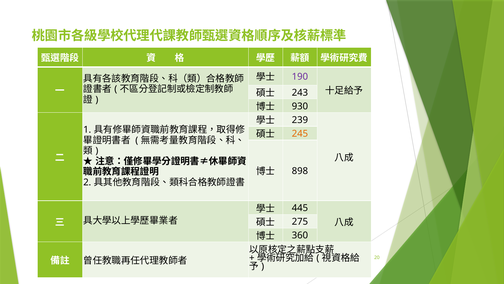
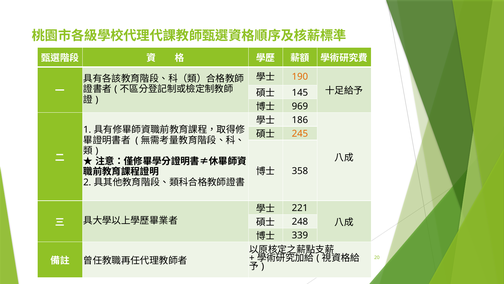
190 colour: purple -> orange
243: 243 -> 145
930: 930 -> 969
239: 239 -> 186
898: 898 -> 358
445: 445 -> 221
275: 275 -> 248
360: 360 -> 339
